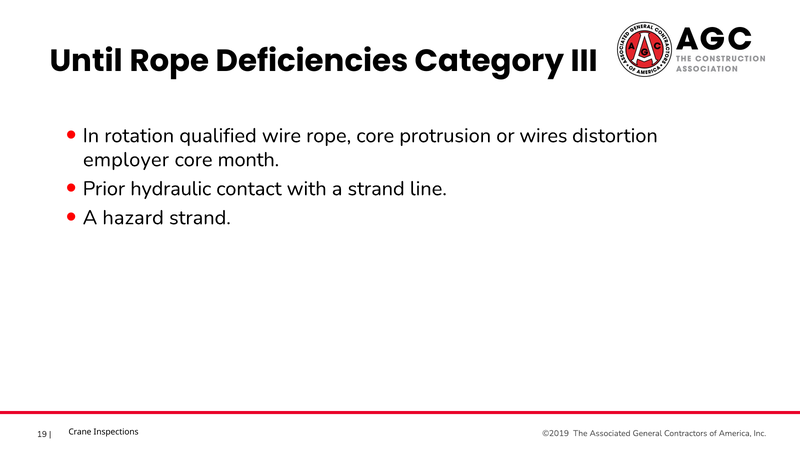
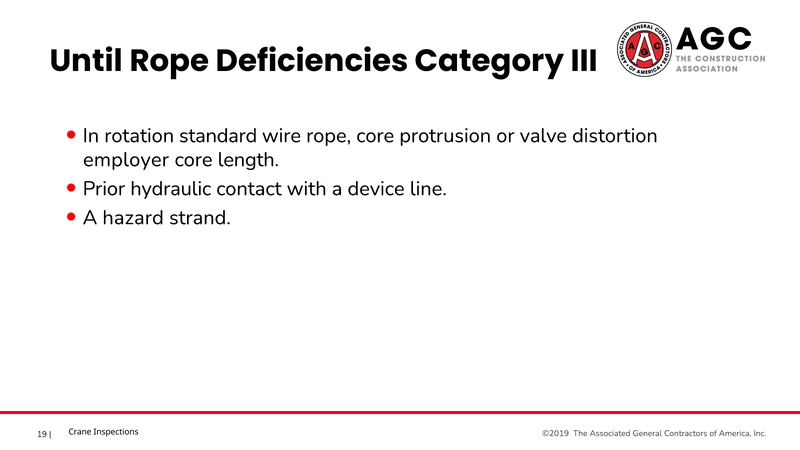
qualified: qualified -> standard
wires: wires -> valve
month: month -> length
a strand: strand -> device
